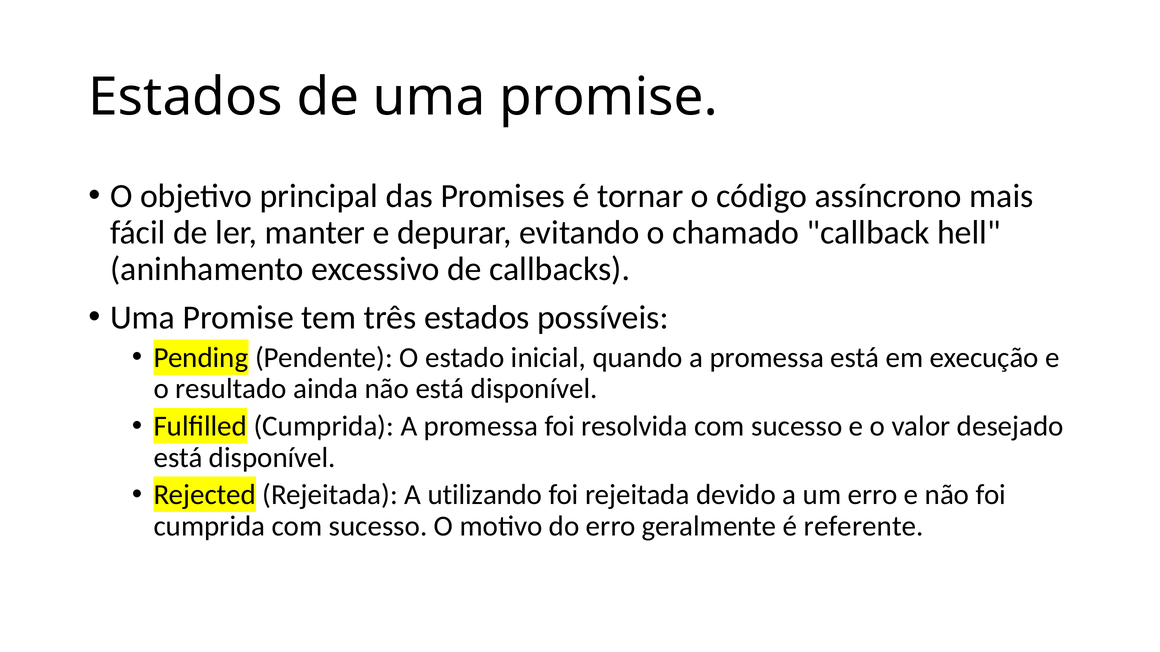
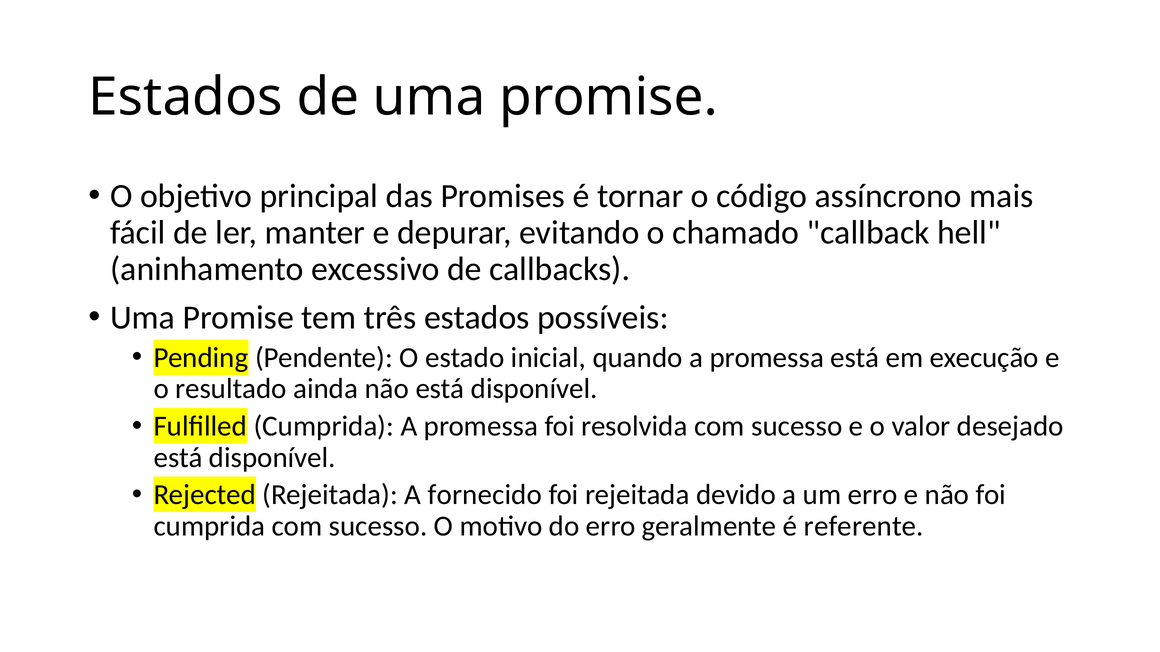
utilizando: utilizando -> fornecido
